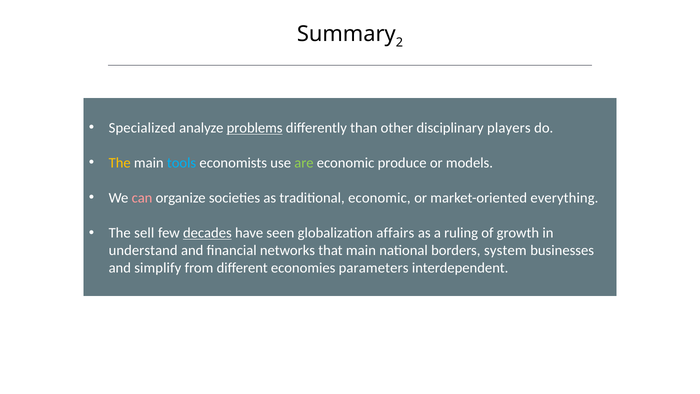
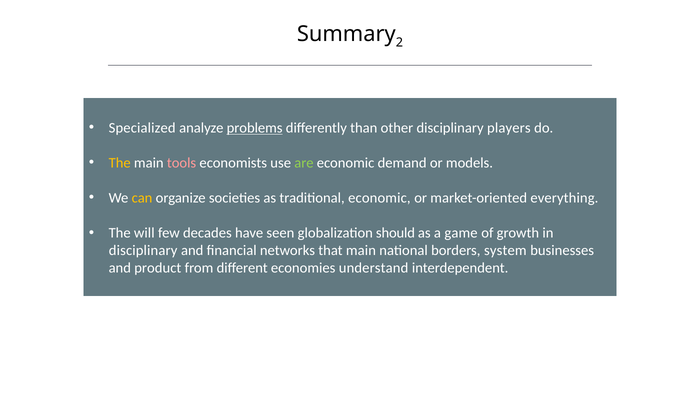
tools colour: light blue -> pink
produce: produce -> demand
can colour: pink -> yellow
sell: sell -> will
decades underline: present -> none
affairs: affairs -> should
ruling: ruling -> game
understand at (143, 250): understand -> disciplinary
simplify: simplify -> product
parameters: parameters -> understand
